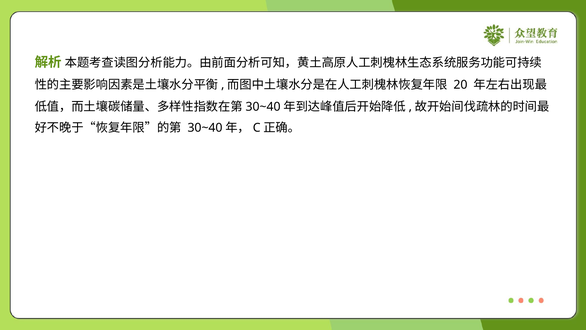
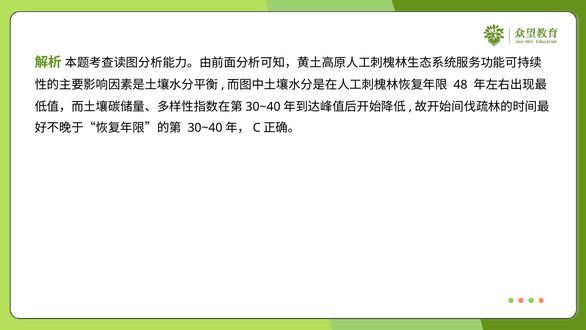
20: 20 -> 48
